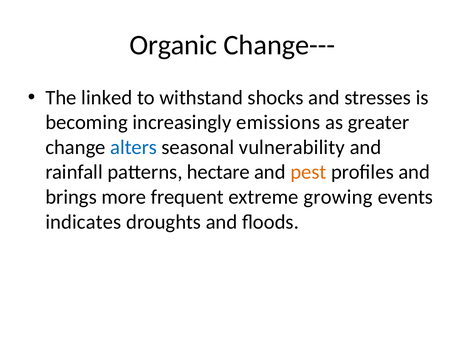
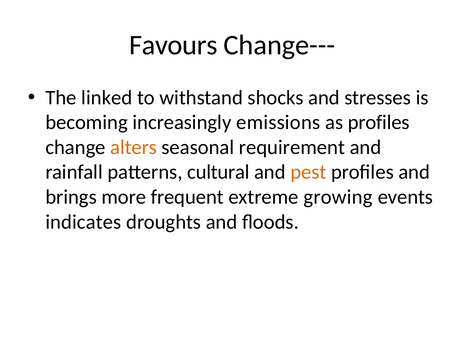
Organic: Organic -> Favours
as greater: greater -> profiles
alters colour: blue -> orange
vulnerability: vulnerability -> requirement
hectare: hectare -> cultural
